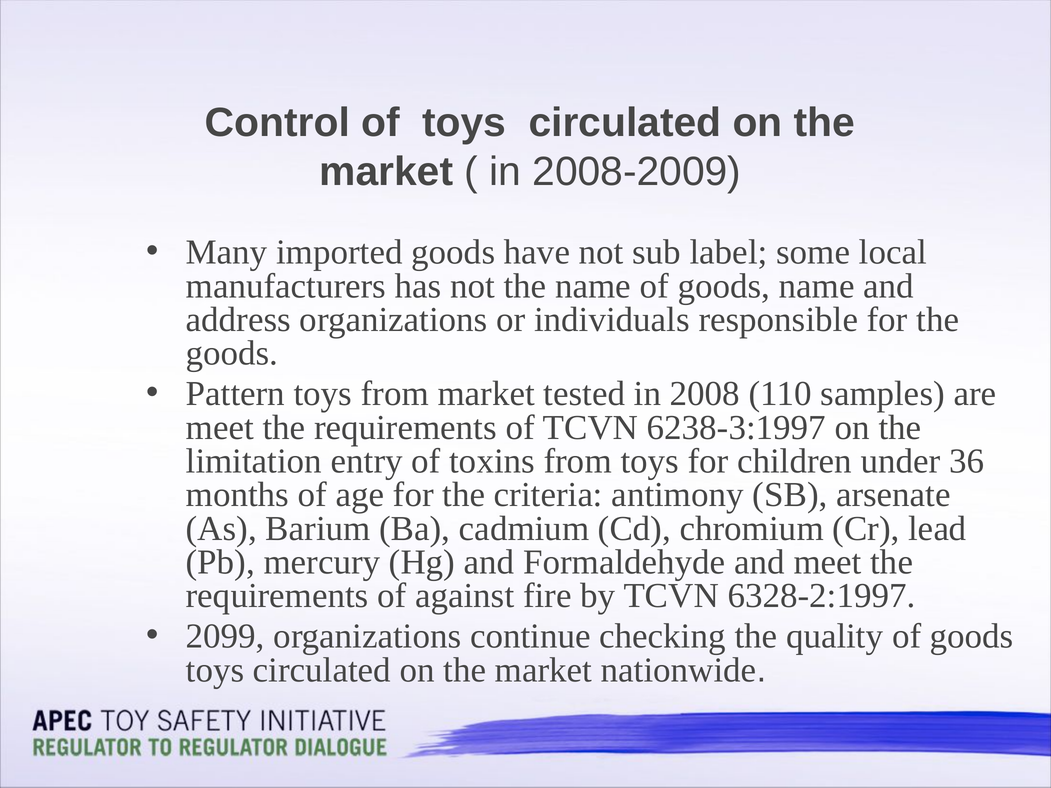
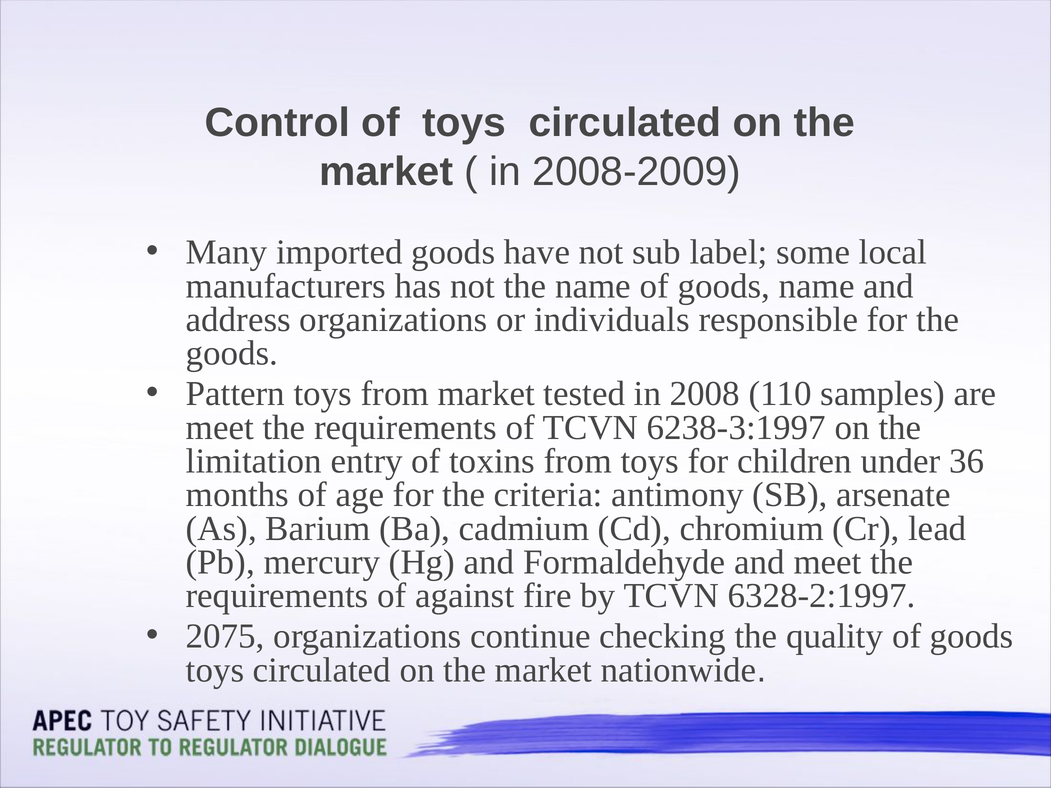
2099: 2099 -> 2075
